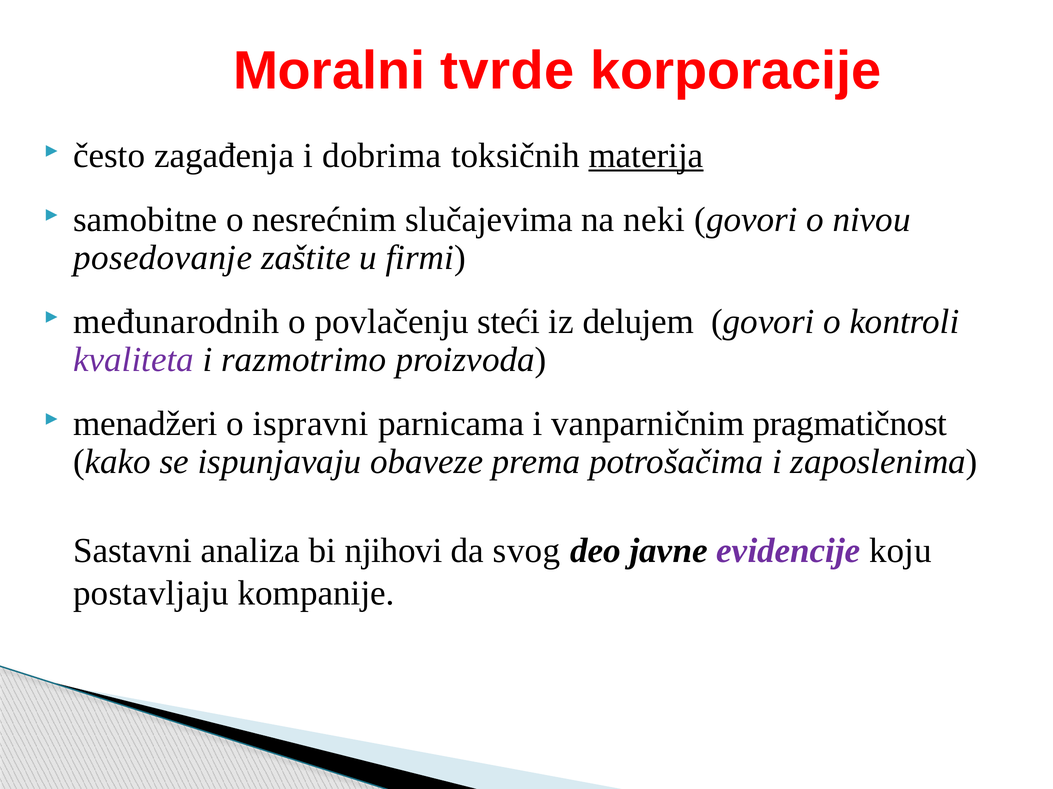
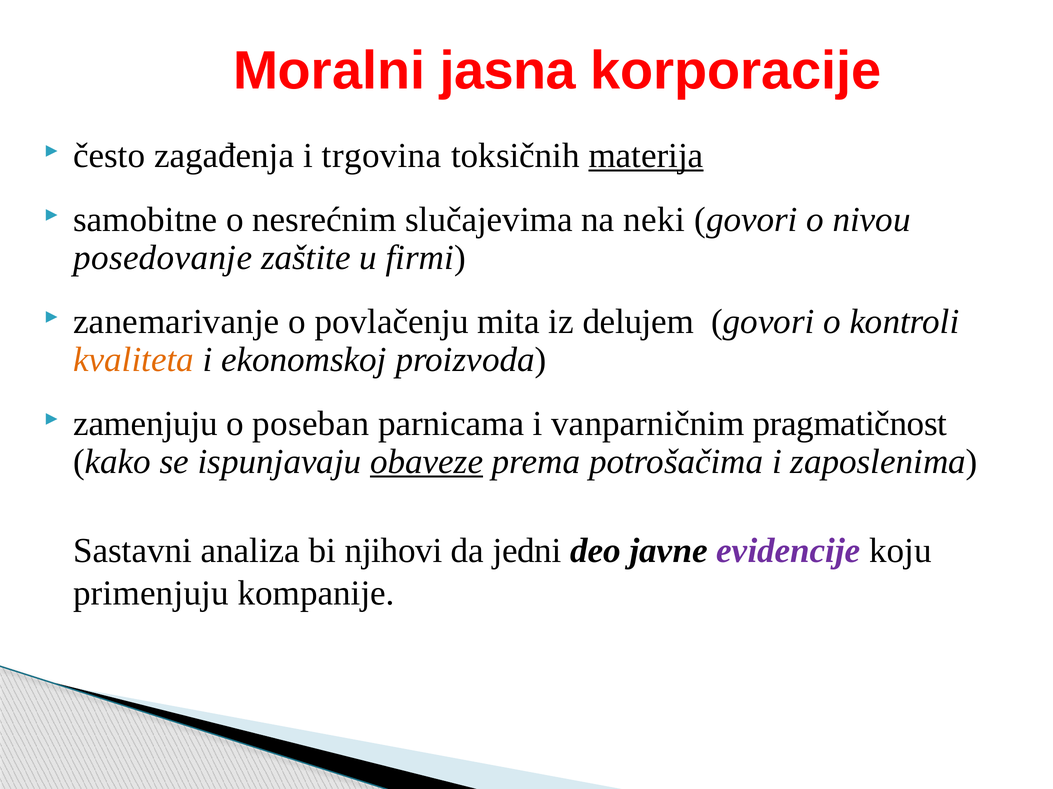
tvrde: tvrde -> jasna
dobrima: dobrima -> trgovina
međunarodnih: međunarodnih -> zanemarivanje
steći: steći -> mita
kvaliteta colour: purple -> orange
razmotrimo: razmotrimo -> ekonomskoj
menadžeri: menadžeri -> zamenjuju
ispravni: ispravni -> poseban
obaveze underline: none -> present
svog: svog -> jedni
postavljaju: postavljaju -> primenjuju
